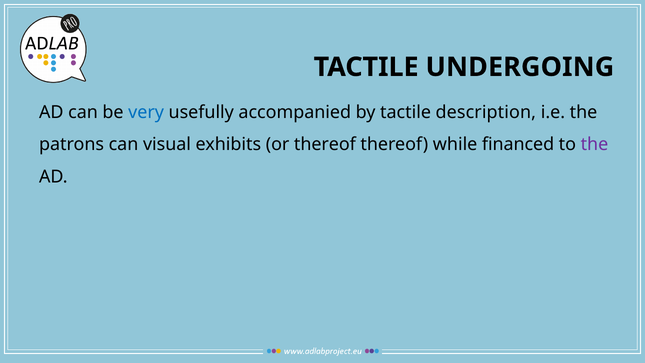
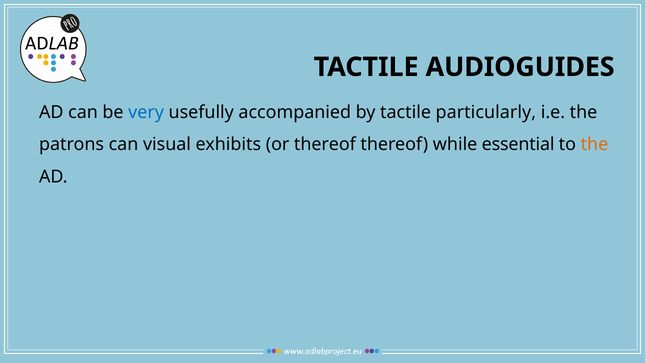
UNDERGOING: UNDERGOING -> AUDIOGUIDES
description: description -> particularly
financed: financed -> essential
the at (594, 144) colour: purple -> orange
